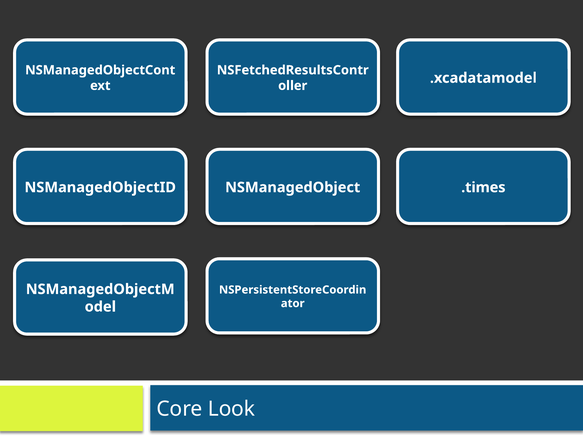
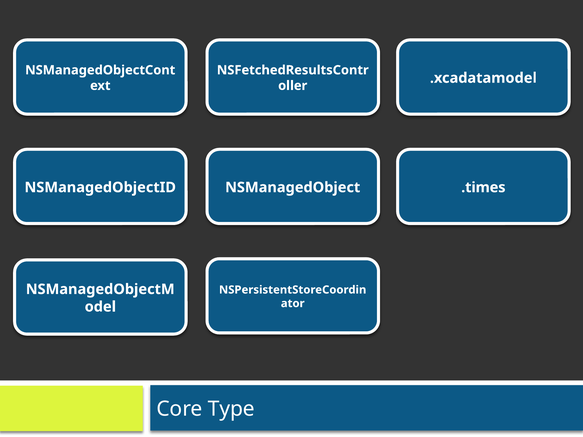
Look: Look -> Type
